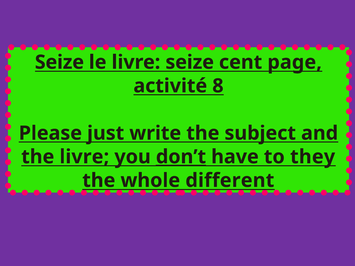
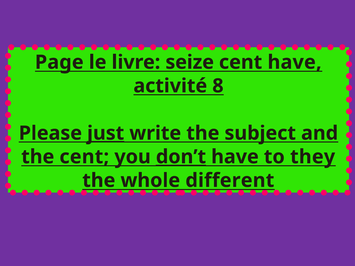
Seize at (59, 62): Seize -> Page
cent page: page -> have
just underline: none -> present
the livre: livre -> cent
